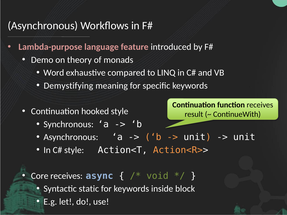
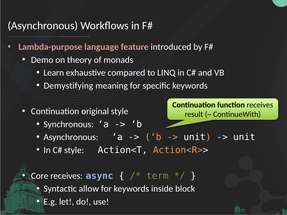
Word: Word -> Learn
hooked: hooked -> original
void: void -> term
static: static -> allow
